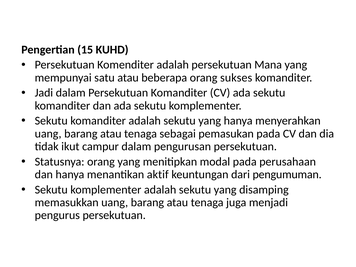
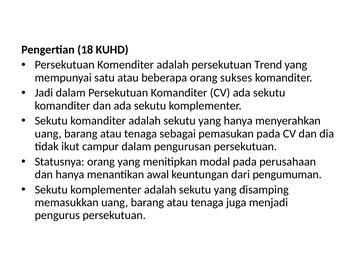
15: 15 -> 18
Mana: Mana -> Trend
aktif: aktif -> awal
